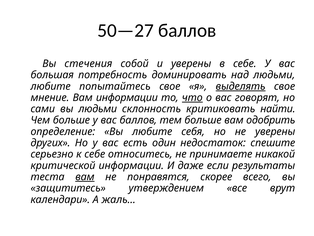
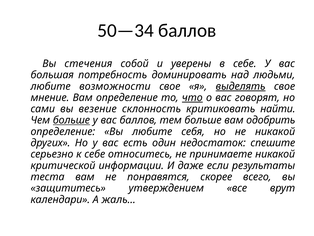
50—27: 50—27 -> 50—34
попытайтесь: попытайтесь -> возможности
Вам информации: информации -> определение
вы людьми: людьми -> везение
больше at (71, 120) underline: none -> present
не уверены: уверены -> никакой
вам at (85, 177) underline: present -> none
